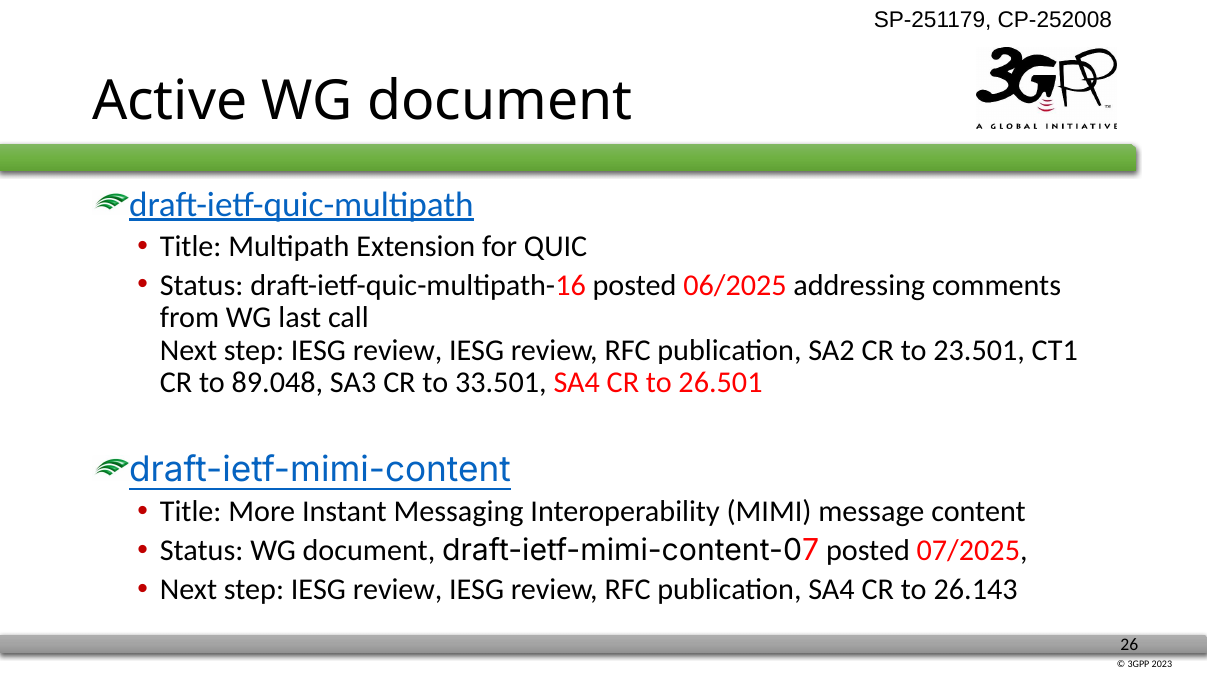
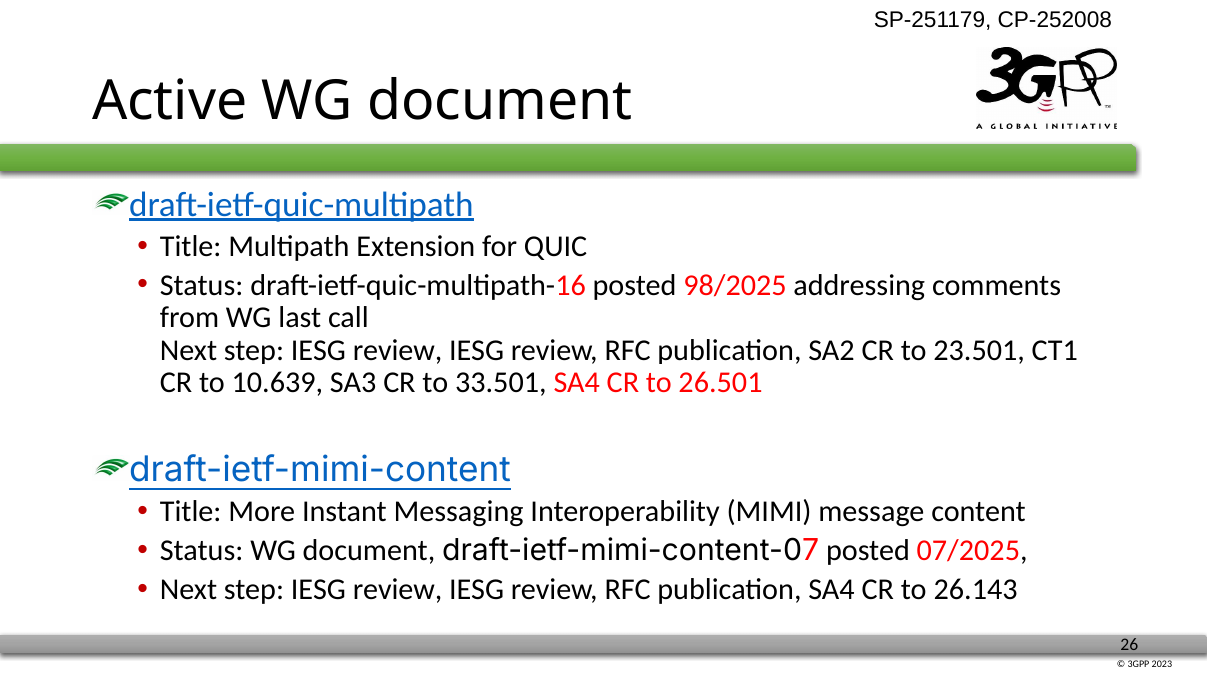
06/2025: 06/2025 -> 98/2025
89.048: 89.048 -> 10.639
